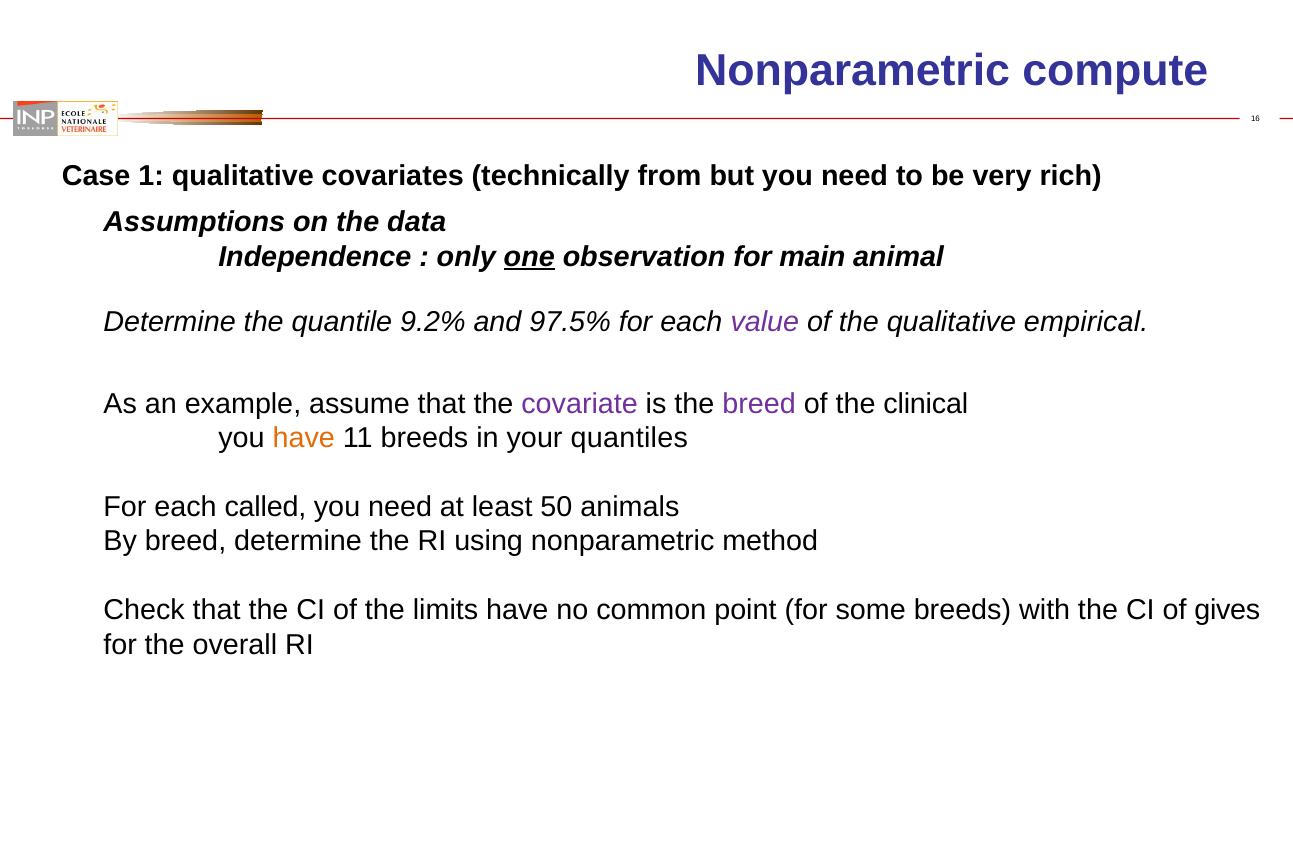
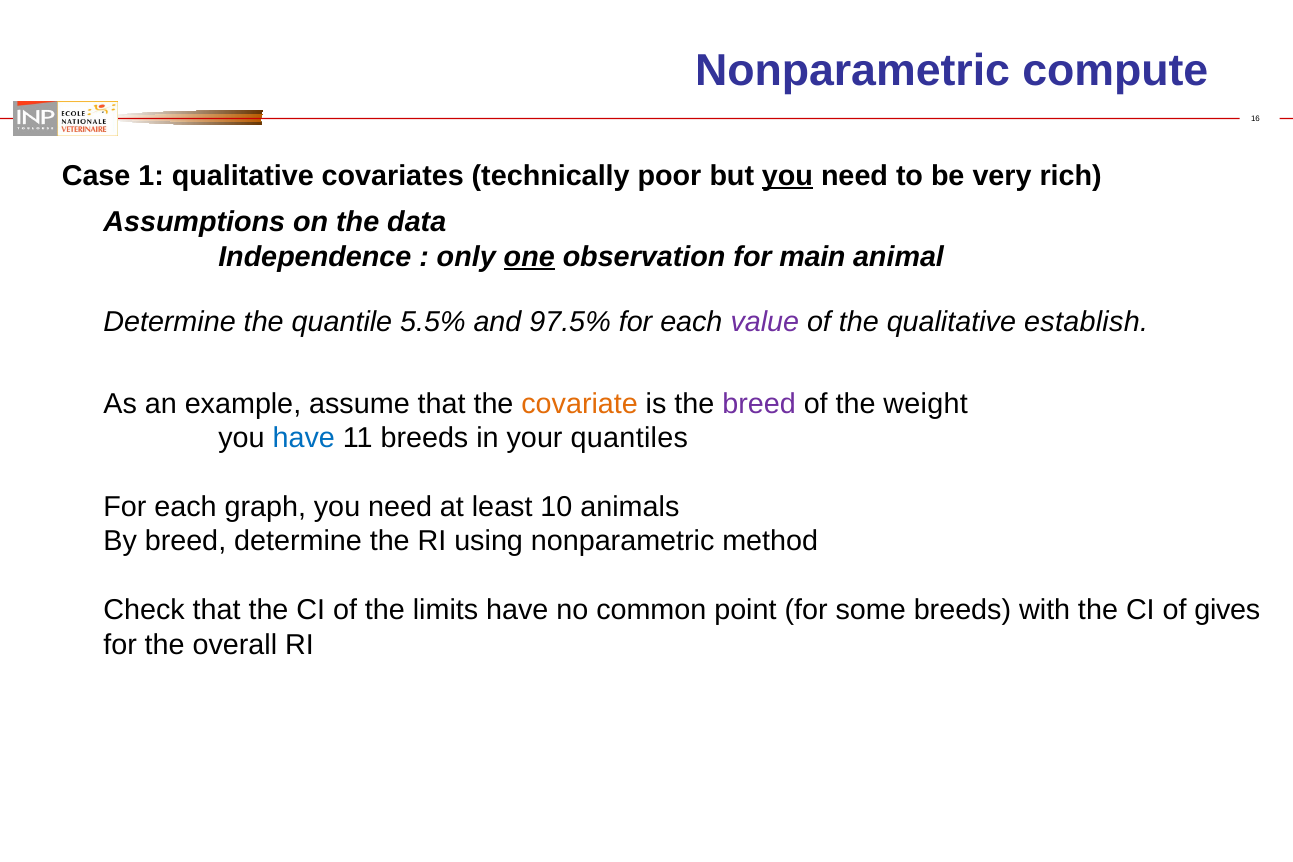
from: from -> poor
you at (787, 176) underline: none -> present
9.2%: 9.2% -> 5.5%
empirical: empirical -> establish
covariate colour: purple -> orange
clinical: clinical -> weight
have at (304, 438) colour: orange -> blue
called: called -> graph
50: 50 -> 10
